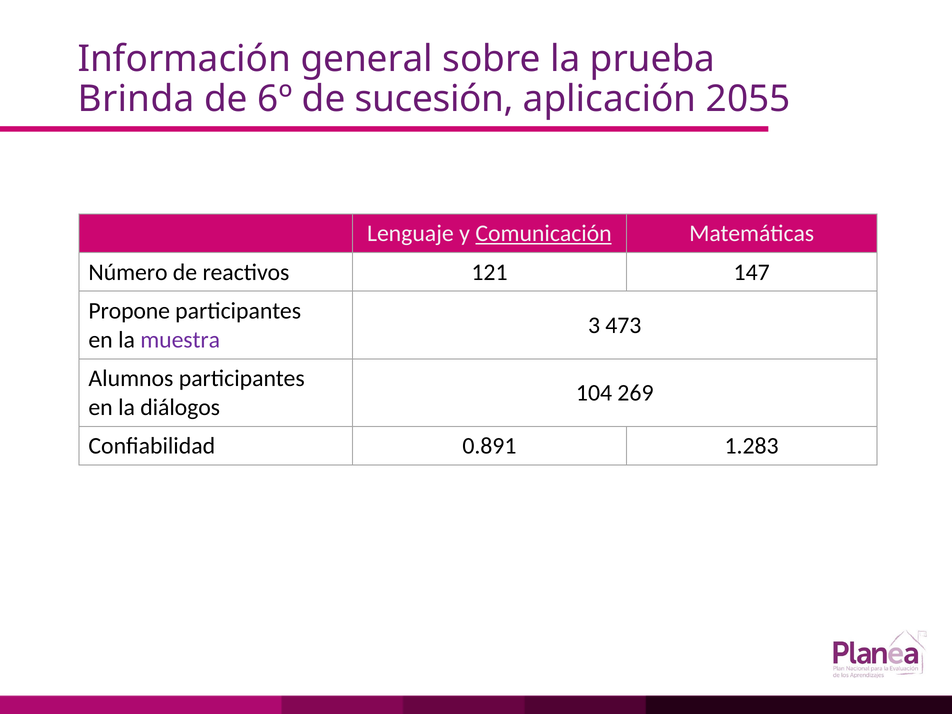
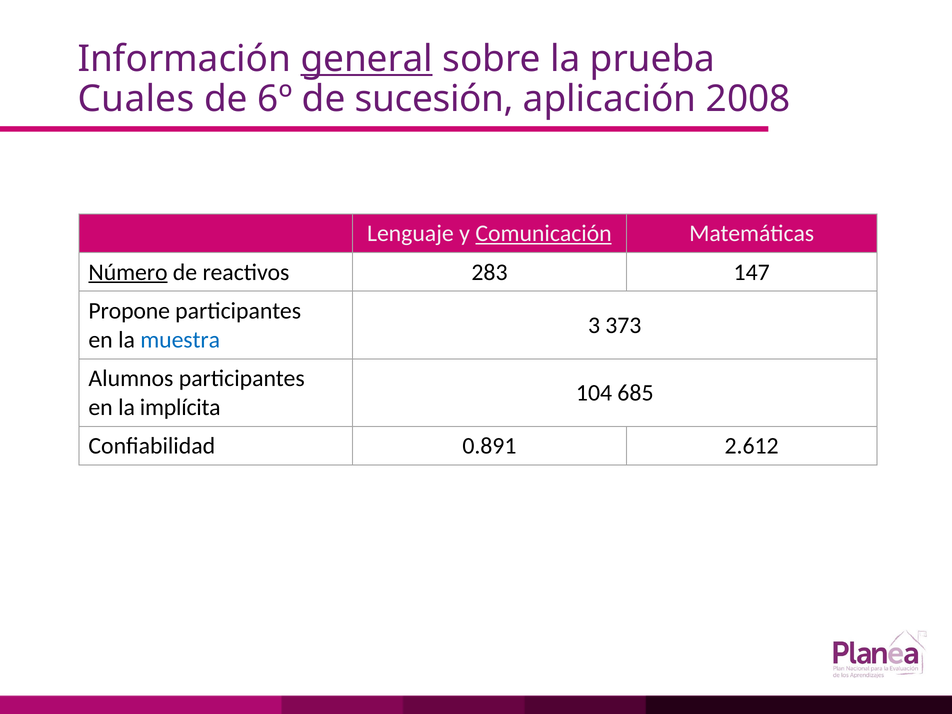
general underline: none -> present
Brinda: Brinda -> Cuales
2055: 2055 -> 2008
Número underline: none -> present
121: 121 -> 283
473: 473 -> 373
muestra colour: purple -> blue
269: 269 -> 685
diálogos: diálogos -> implícita
1.283: 1.283 -> 2.612
